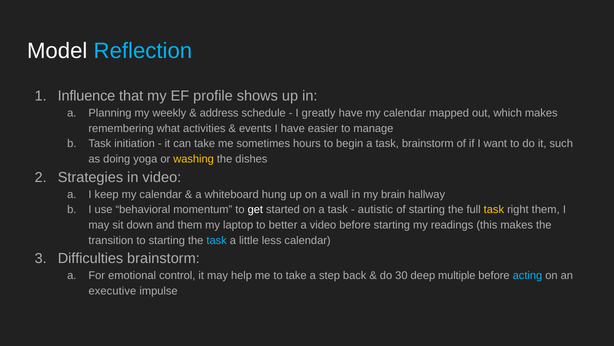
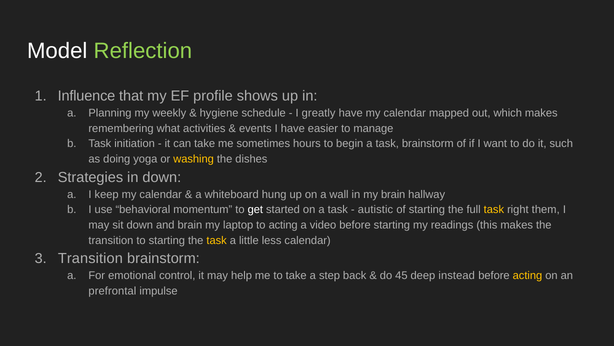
Reflection colour: light blue -> light green
address: address -> hygiene
in video: video -> down
and them: them -> brain
to better: better -> acting
task at (217, 240) colour: light blue -> yellow
Difficulties at (90, 258): Difficulties -> Transition
30: 30 -> 45
multiple: multiple -> instead
acting at (527, 275) colour: light blue -> yellow
executive: executive -> prefrontal
